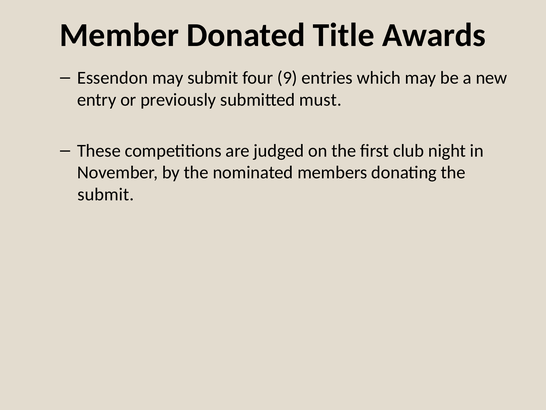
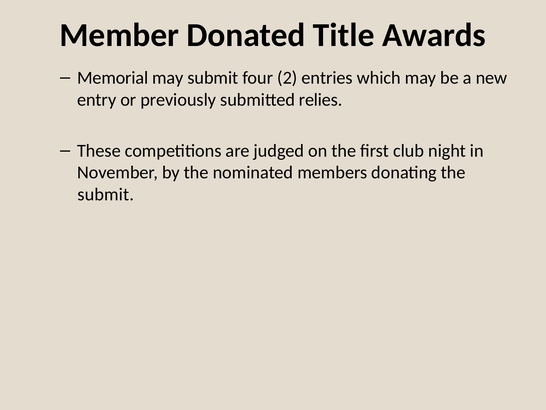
Essendon: Essendon -> Memorial
9: 9 -> 2
must: must -> relies
